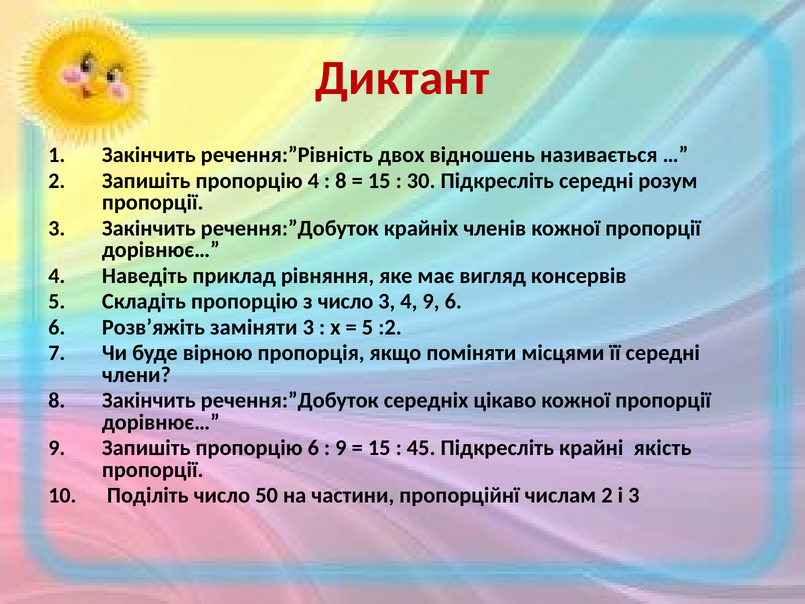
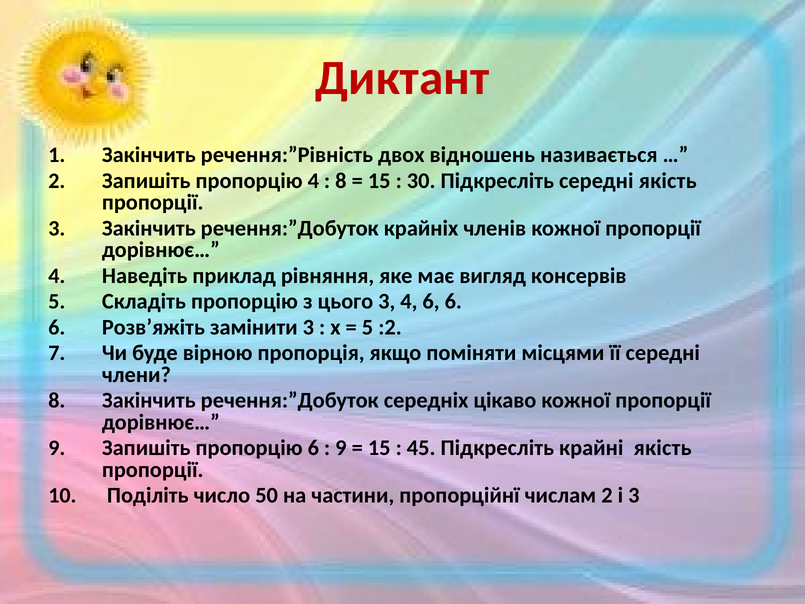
середні розум: розум -> якість
з число: число -> цього
4 9: 9 -> 6
заміняти: заміняти -> замінити
